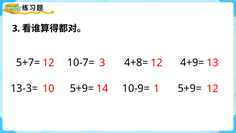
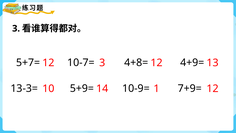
10-9= 5+9=: 5+9= -> 7+9=
